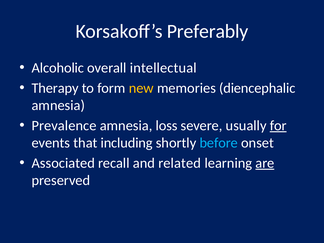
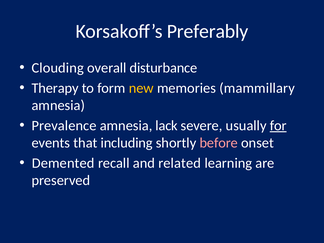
Alcoholic: Alcoholic -> Clouding
intellectual: intellectual -> disturbance
diencephalic: diencephalic -> mammillary
loss: loss -> lack
before colour: light blue -> pink
Associated: Associated -> Demented
are underline: present -> none
